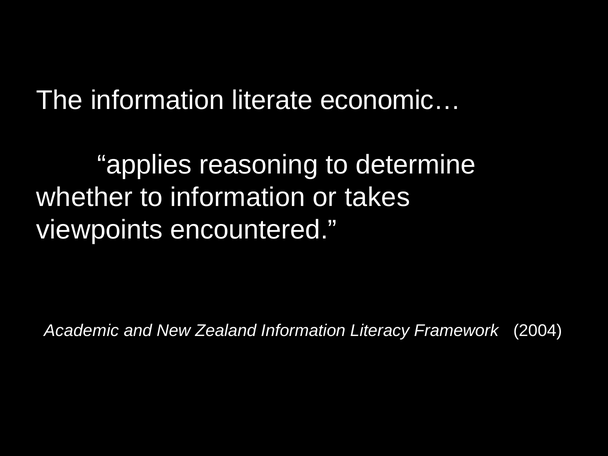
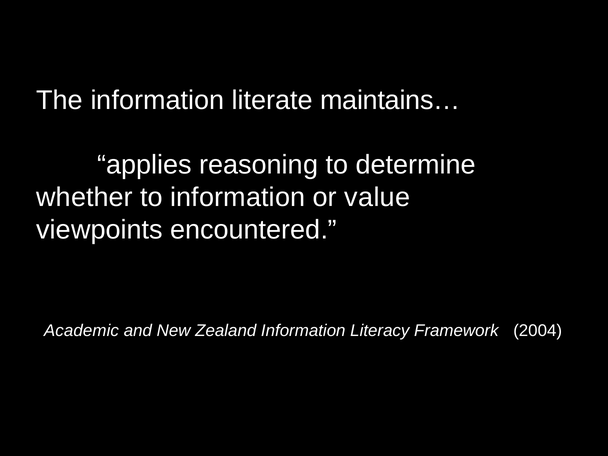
economic…: economic… -> maintains…
takes: takes -> value
